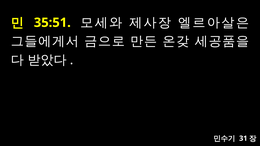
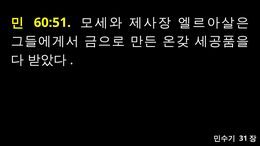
35:51: 35:51 -> 60:51
